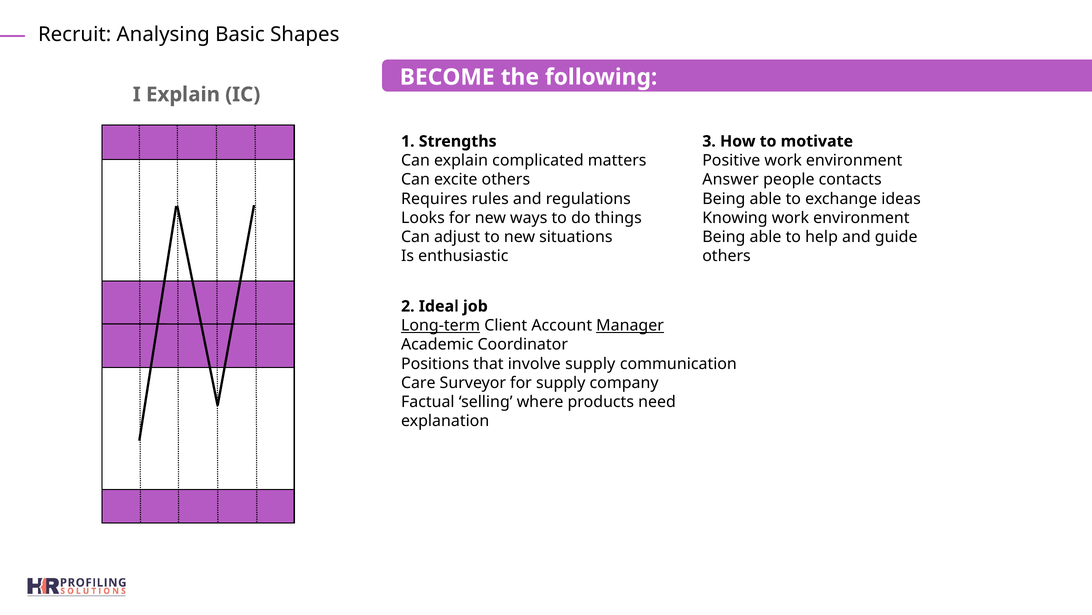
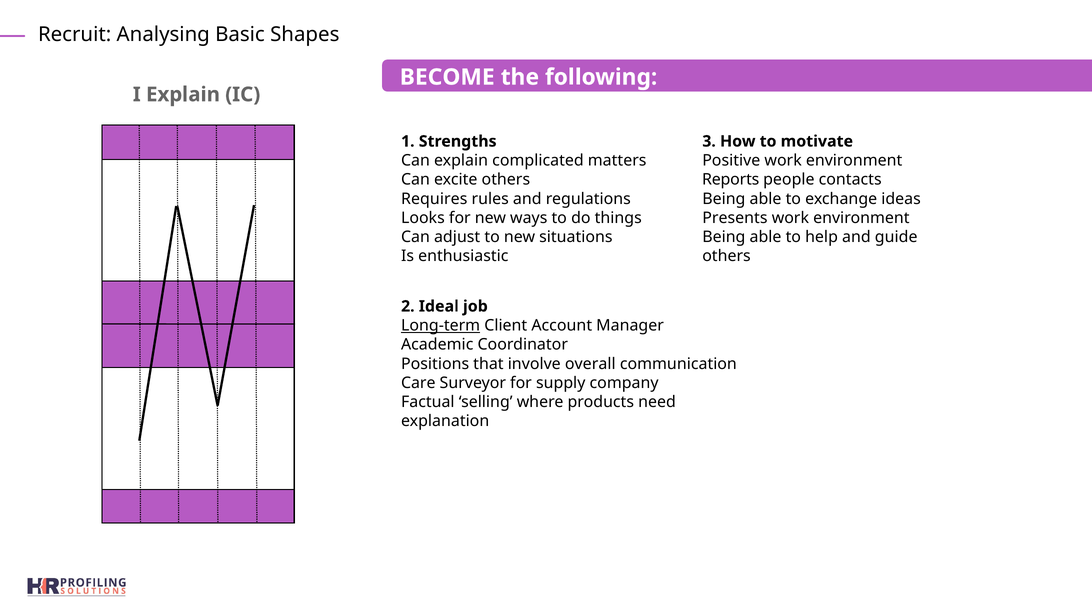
Answer: Answer -> Reports
Knowing: Knowing -> Presents
Manager underline: present -> none
involve supply: supply -> overall
